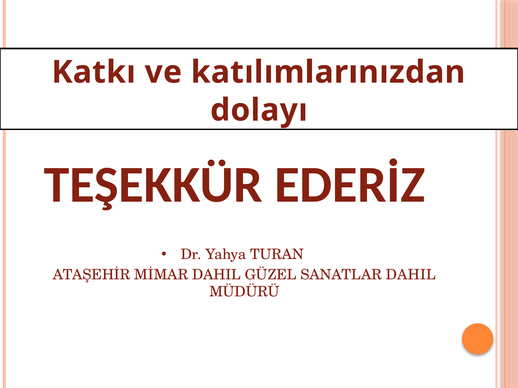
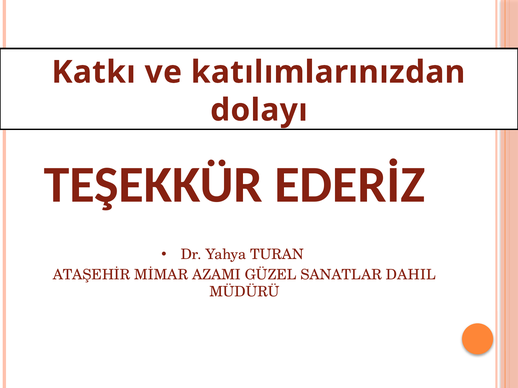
MİMAR DAHIL: DAHIL -> AZAMI
